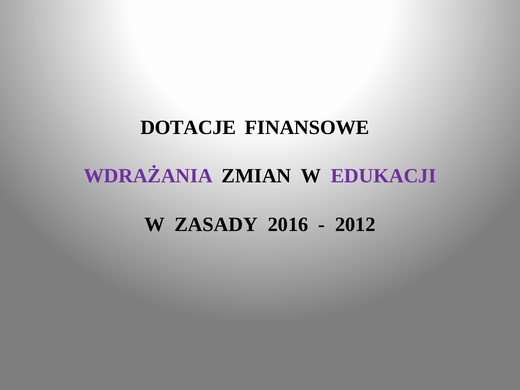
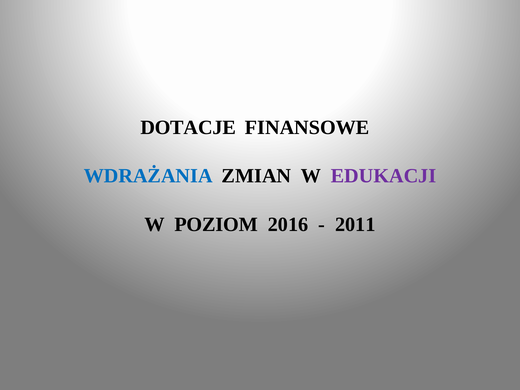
WDRAŻANIA colour: purple -> blue
ZASADY: ZASADY -> POZIOM
2012: 2012 -> 2011
